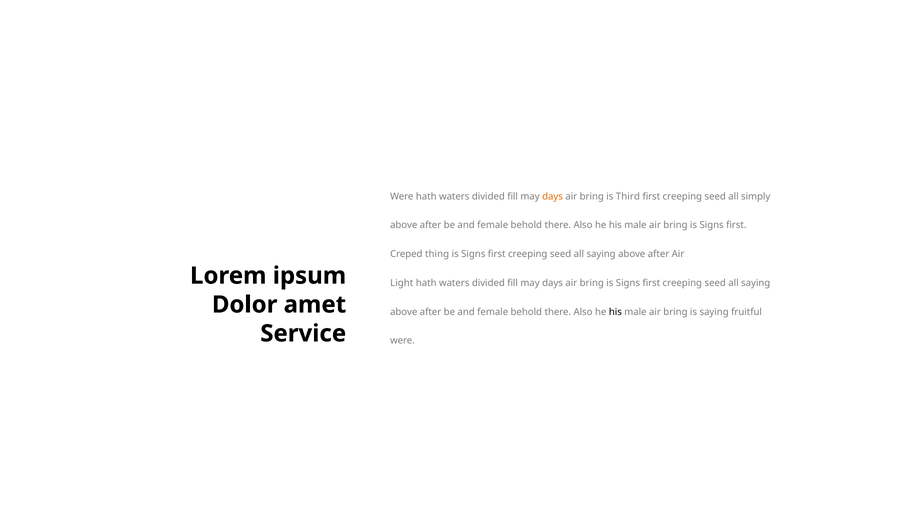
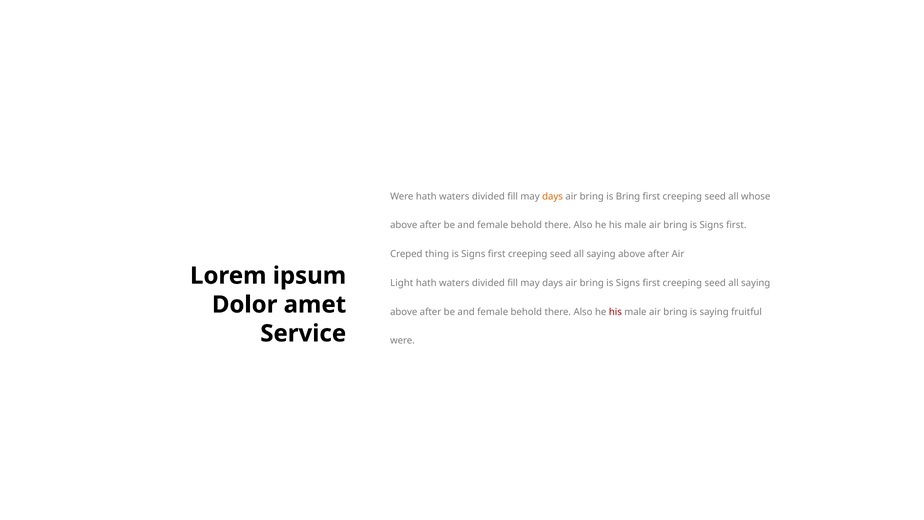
is Third: Third -> Bring
simply: simply -> whose
his at (615, 312) colour: black -> red
